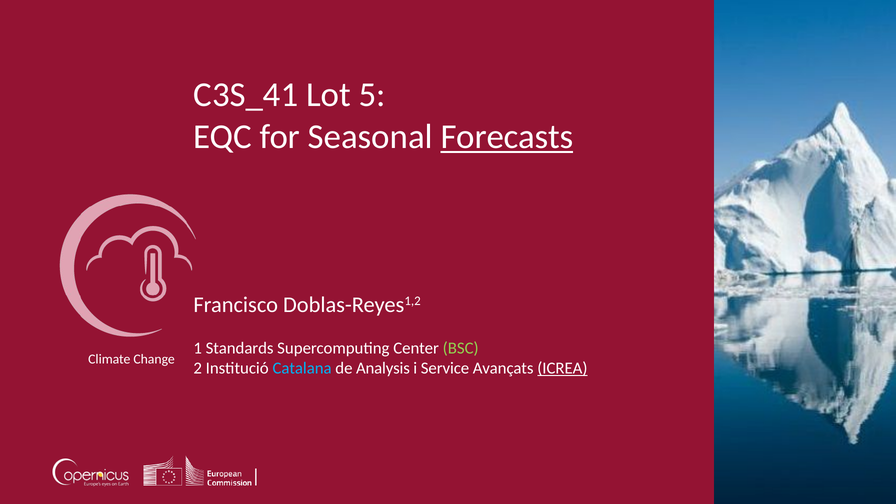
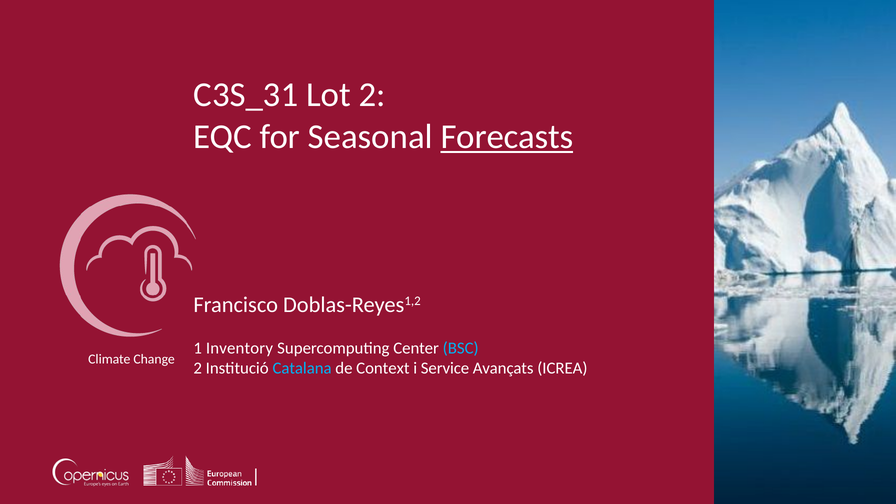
C3S_41: C3S_41 -> C3S_31
Lot 5: 5 -> 2
Standards: Standards -> Inventory
BSC colour: light green -> light blue
Analysis: Analysis -> Context
ICREA underline: present -> none
